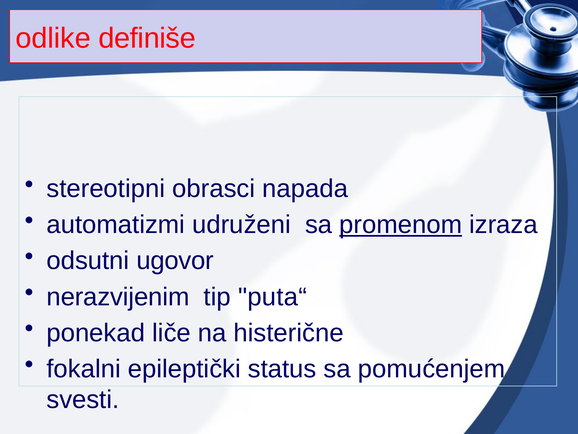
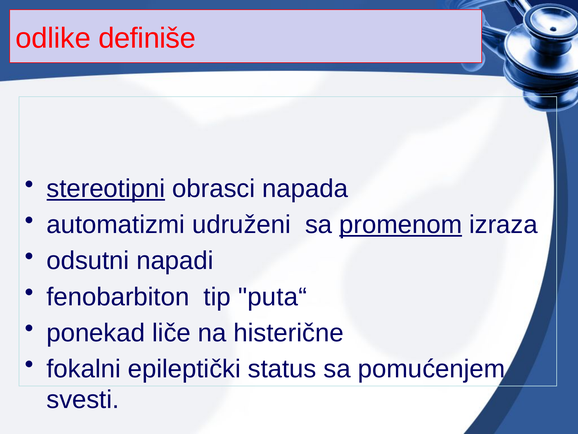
stereotipni underline: none -> present
ugovor: ugovor -> napadi
nerazvijenim: nerazvijenim -> fenobarbiton
